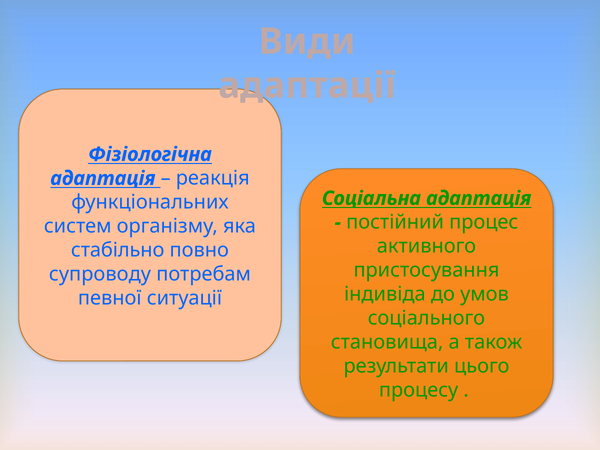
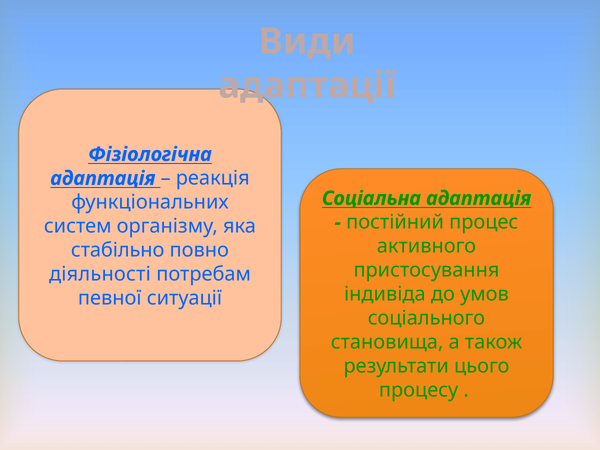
супроводу: супроводу -> діяльності
